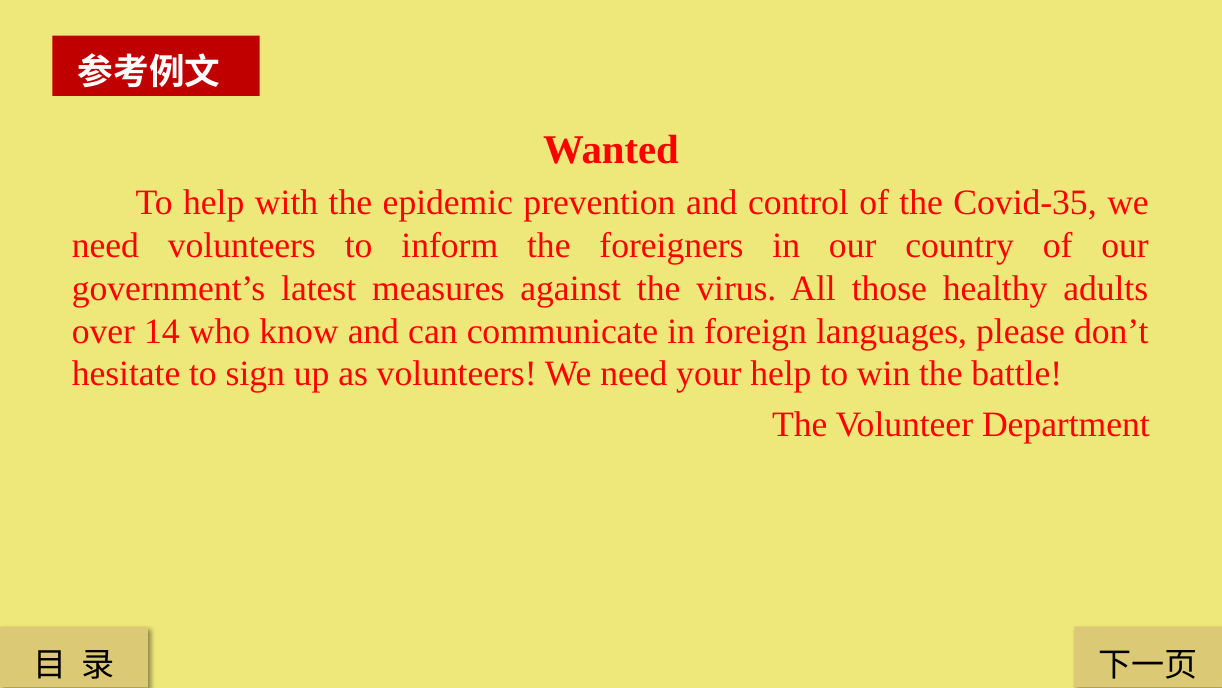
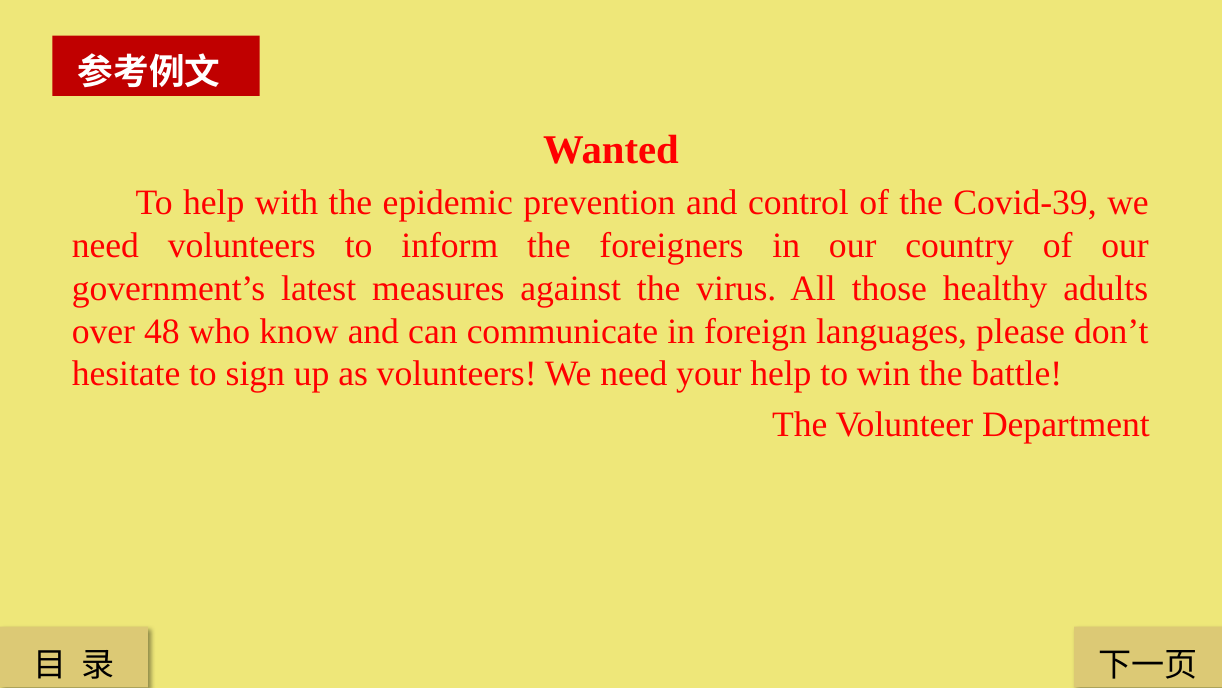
Covid-35: Covid-35 -> Covid-39
14: 14 -> 48
